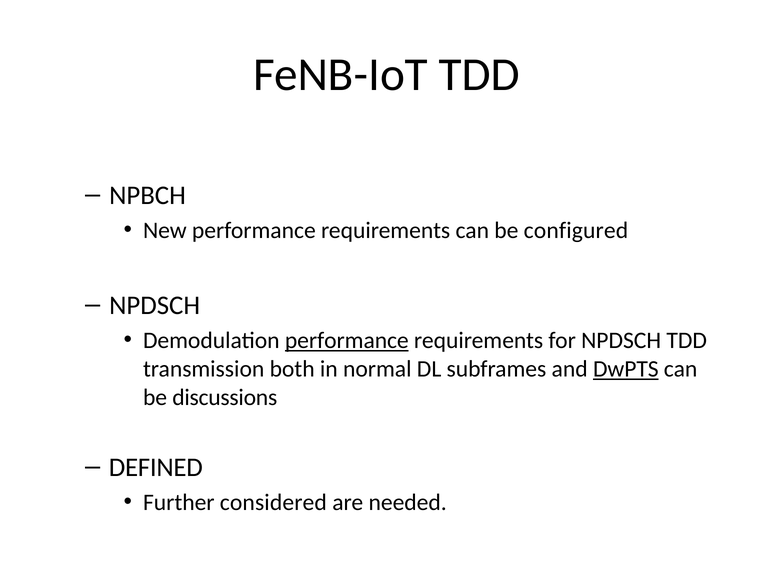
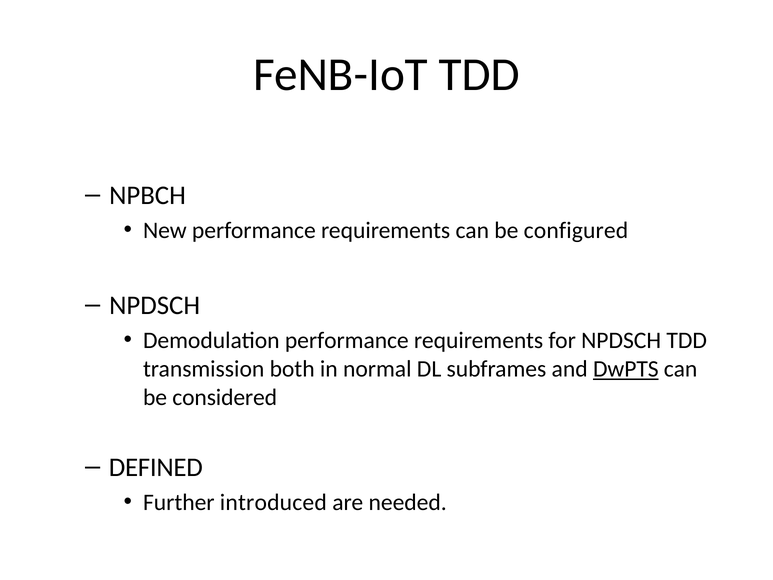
performance at (347, 340) underline: present -> none
discussions: discussions -> considered
considered: considered -> introduced
